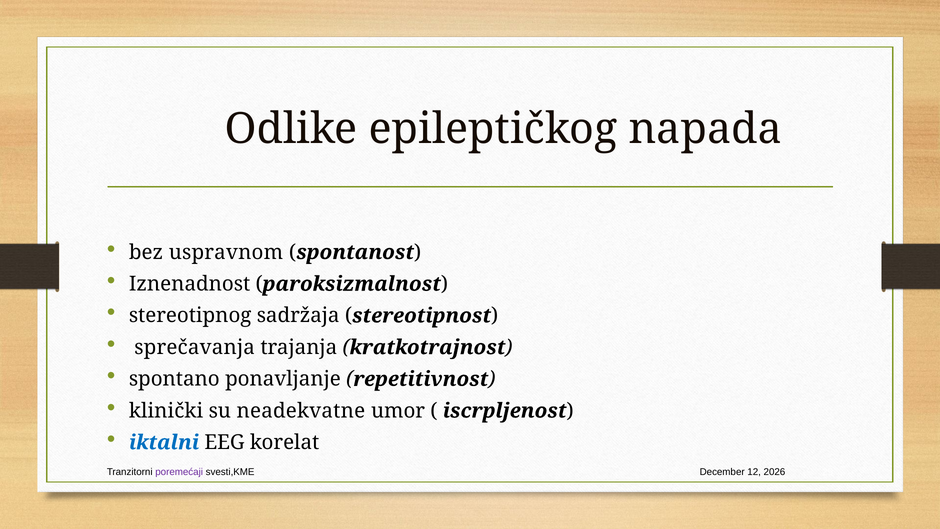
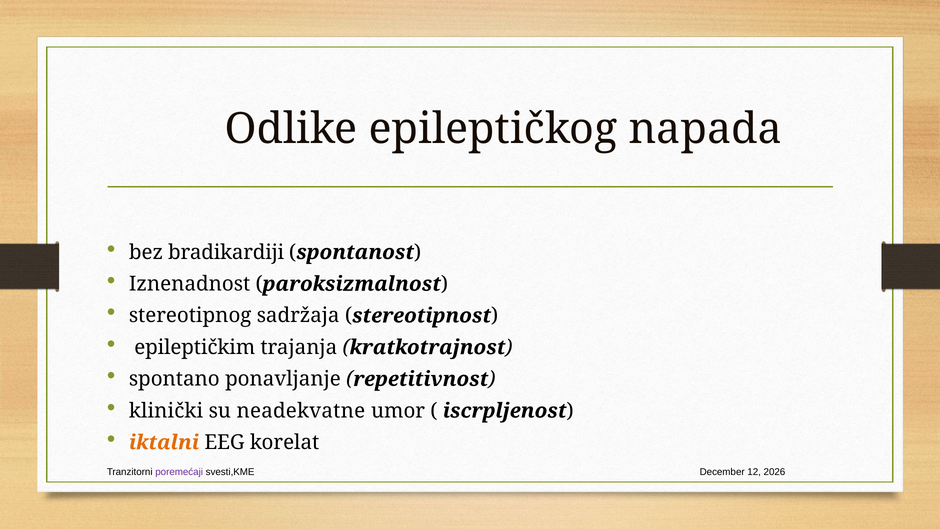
uspravnom: uspravnom -> bradikardiji
sprečavanja: sprečavanja -> epileptičkim
iktalni colour: blue -> orange
